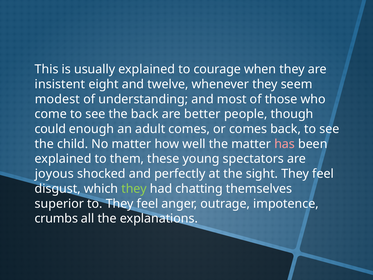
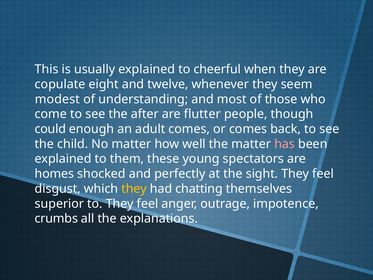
courage: courage -> cheerful
insistent: insistent -> copulate
the back: back -> after
better: better -> flutter
joyous: joyous -> homes
they at (134, 189) colour: light green -> yellow
